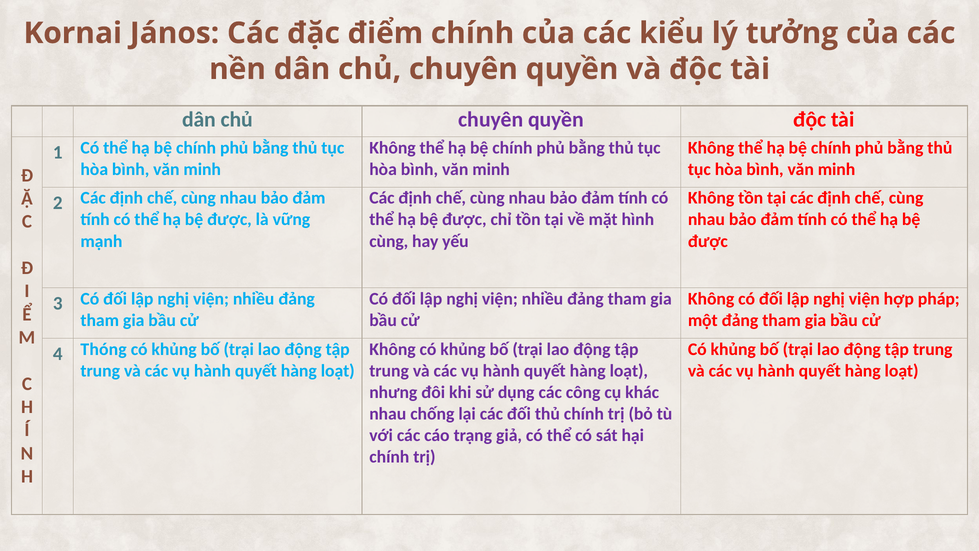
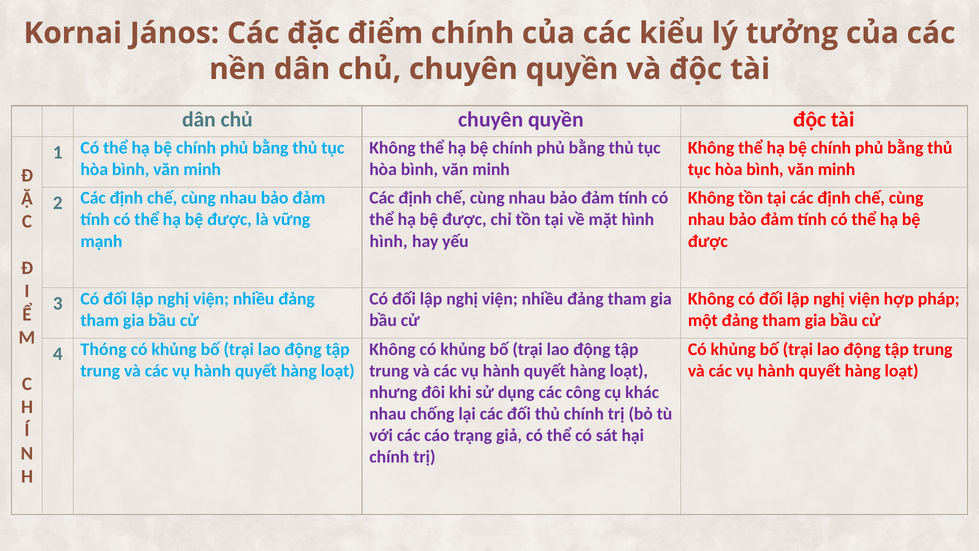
cùng at (389, 241): cùng -> hình
